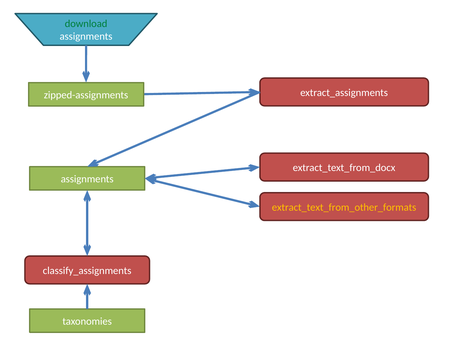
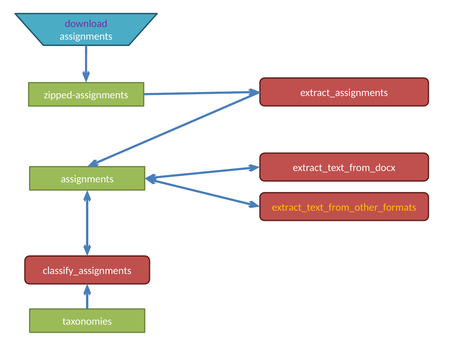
download colour: green -> purple
